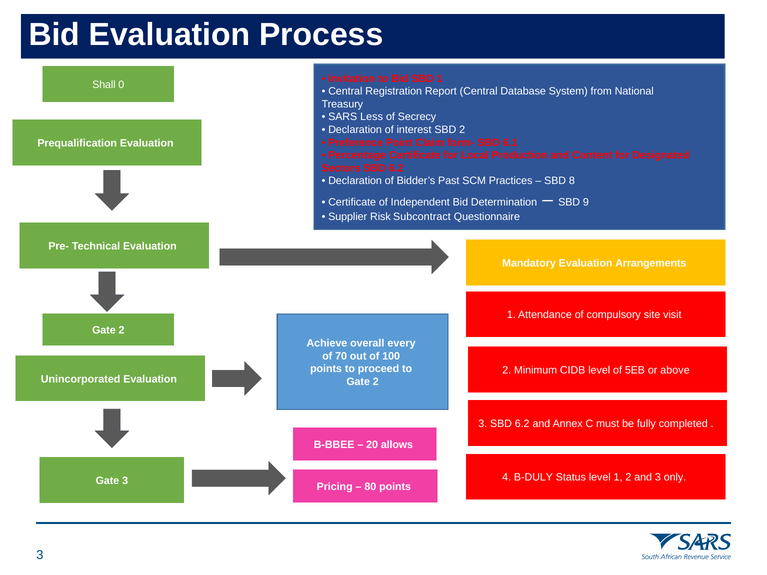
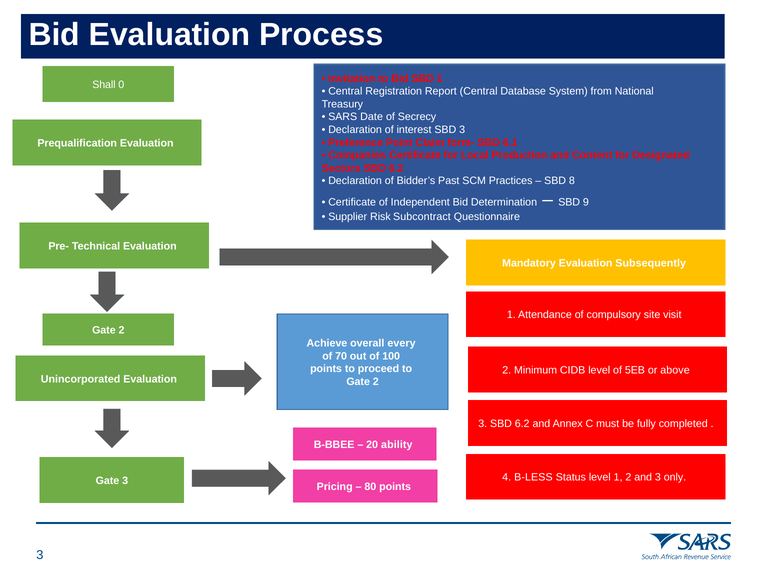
Less: Less -> Date
SBD 2: 2 -> 3
Percentage: Percentage -> Companies
Arrangements: Arrangements -> Subsequently
allows: allows -> ability
B-DULY: B-DULY -> B-LESS
